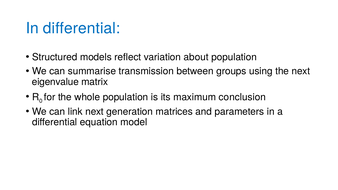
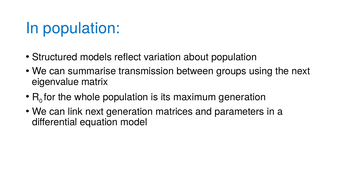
In differential: differential -> population
maximum conclusion: conclusion -> generation
